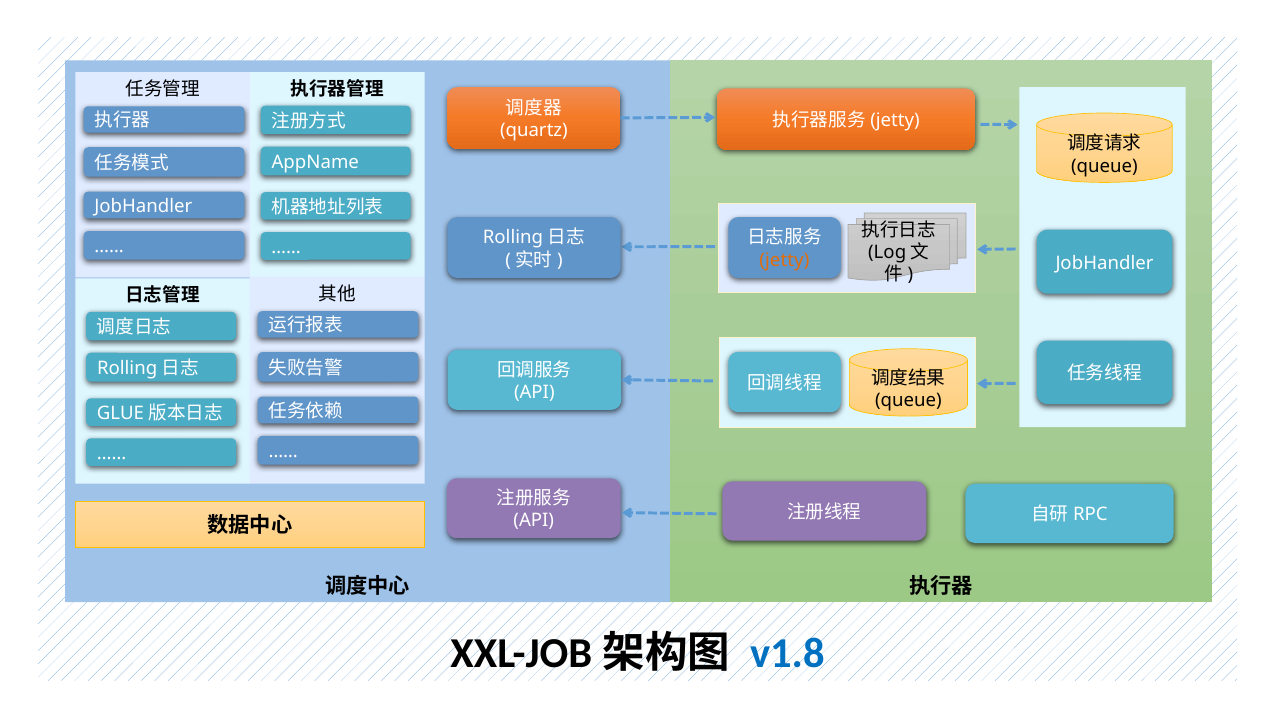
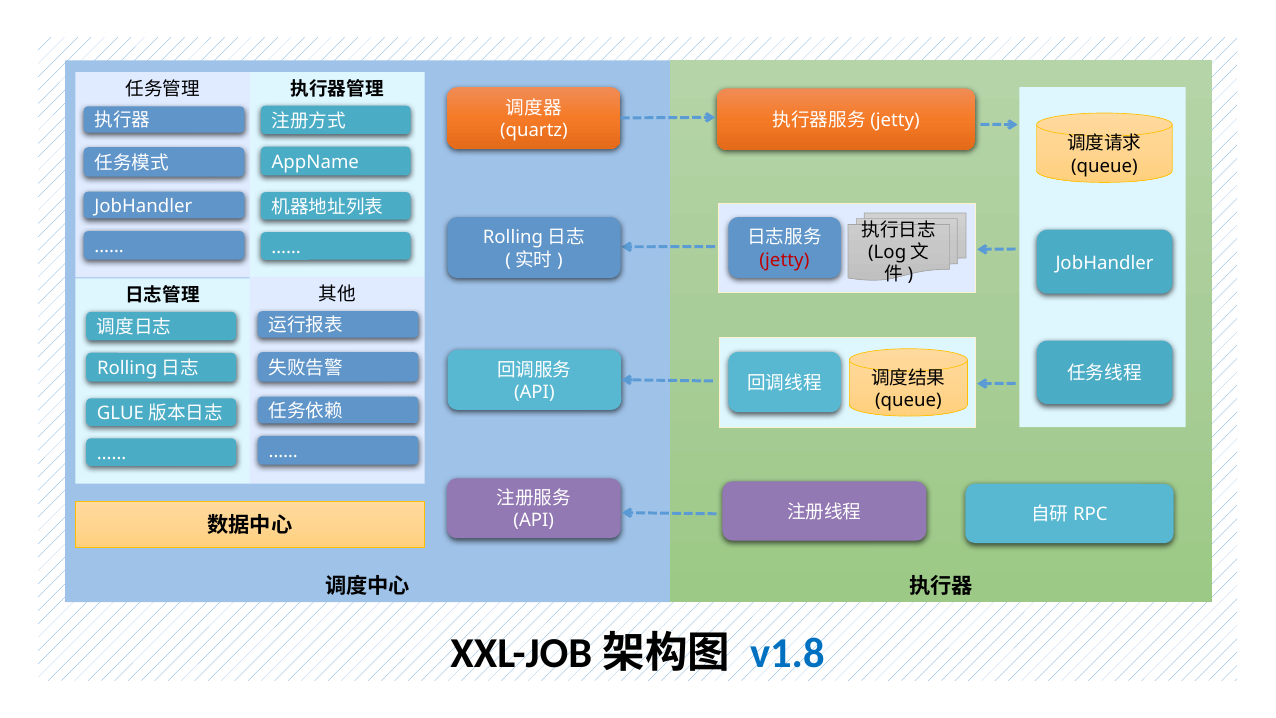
jetty colour: orange -> red
